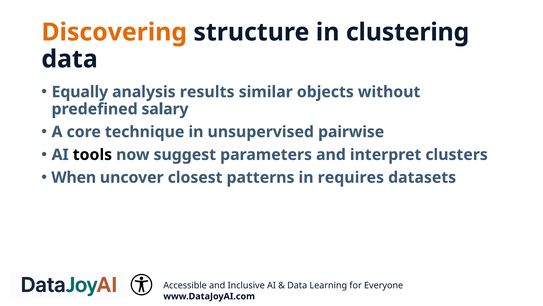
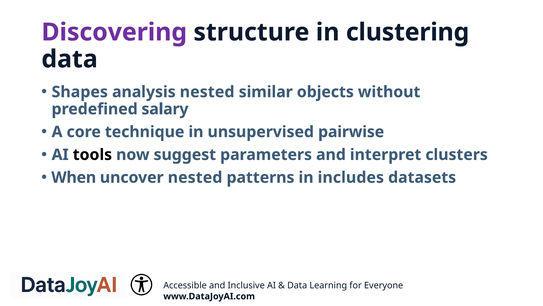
Discovering colour: orange -> purple
Equally: Equally -> Shapes
analysis results: results -> nested
uncover closest: closest -> nested
requires: requires -> includes
